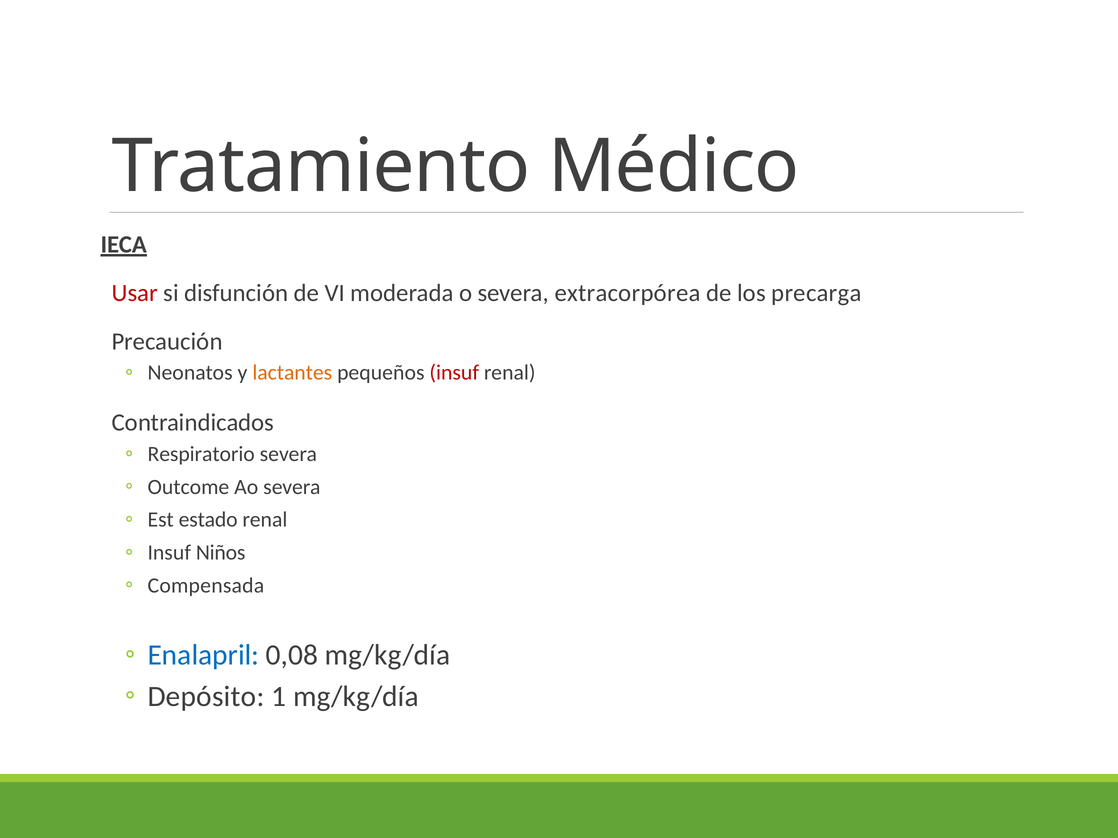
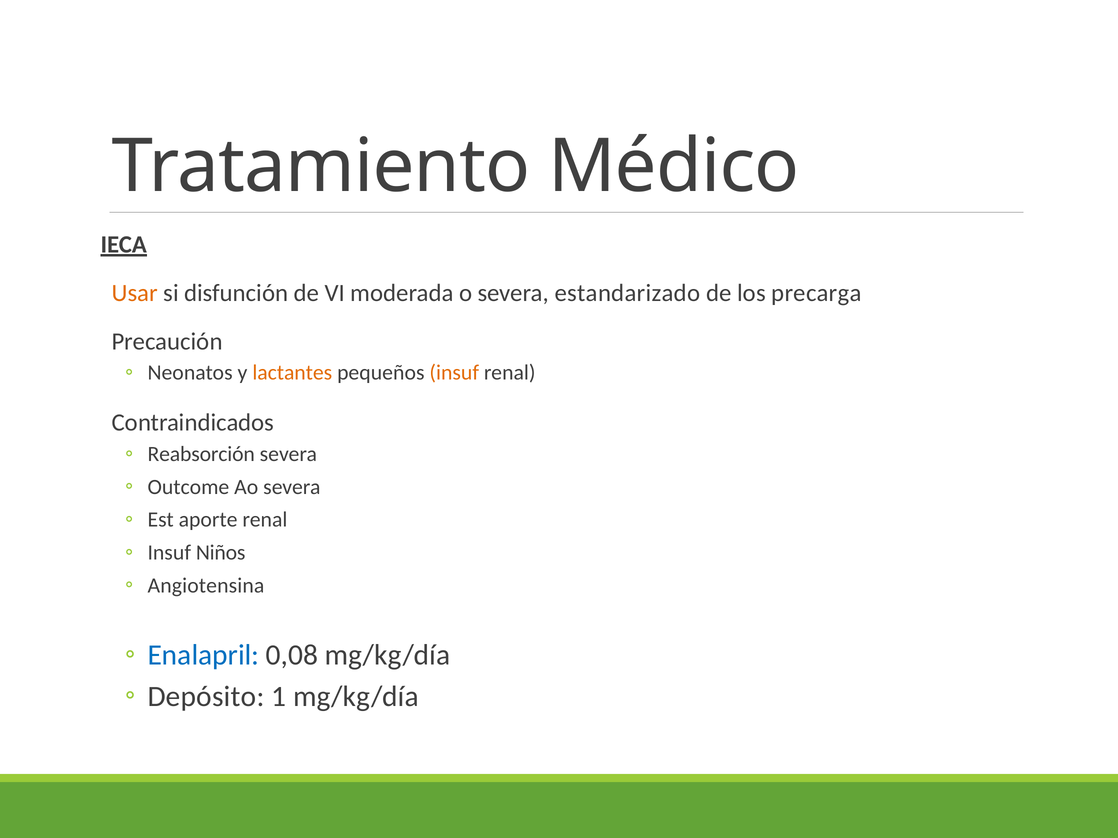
Usar colour: red -> orange
extracorpórea: extracorpórea -> estandarizado
insuf at (454, 373) colour: red -> orange
Respiratorio: Respiratorio -> Reabsorción
estado: estado -> aporte
Compensada: Compensada -> Angiotensina
